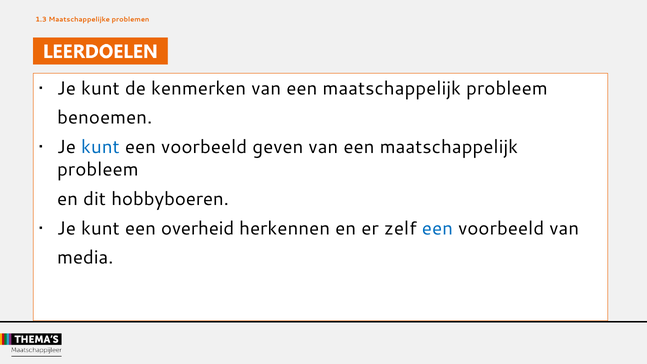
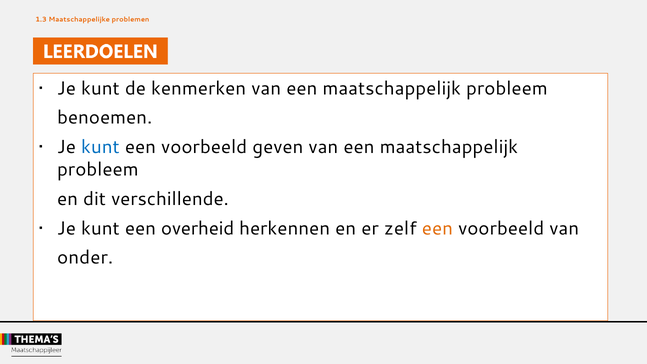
hobbyboeren: hobbyboeren -> verschillende
een at (437, 228) colour: blue -> orange
media: media -> onder
